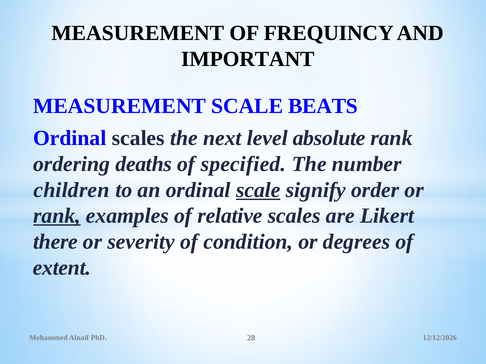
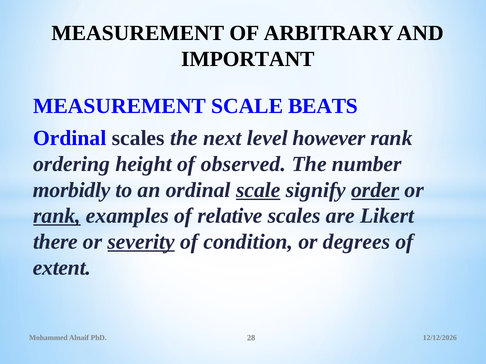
FREQUINCY: FREQUINCY -> ARBITRARY
absolute: absolute -> however
deaths: deaths -> height
specified: specified -> observed
children: children -> morbidly
order underline: none -> present
severity underline: none -> present
